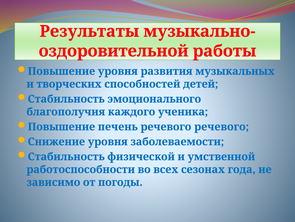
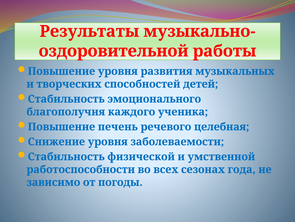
речевого речевого: речевого -> целебная
